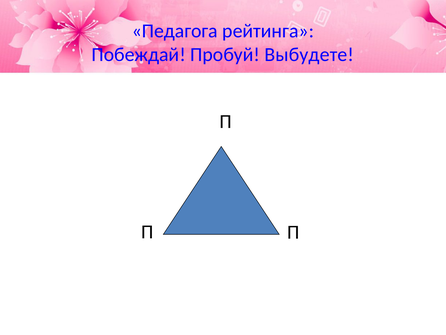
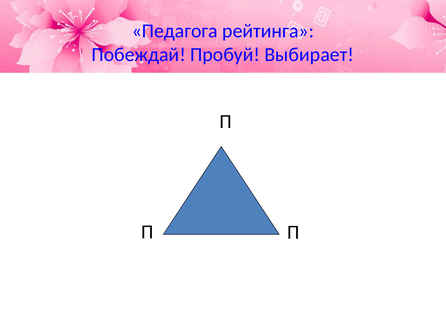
Выбудете: Выбудете -> Выбирает
